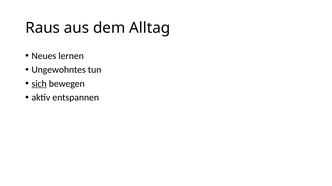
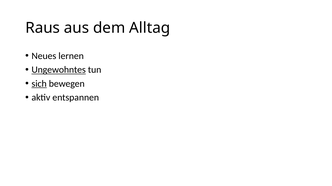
Ungewohntes underline: none -> present
